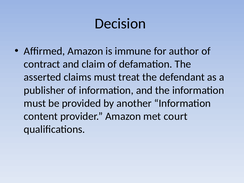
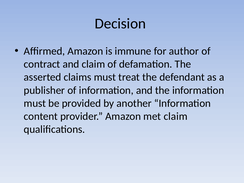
met court: court -> claim
